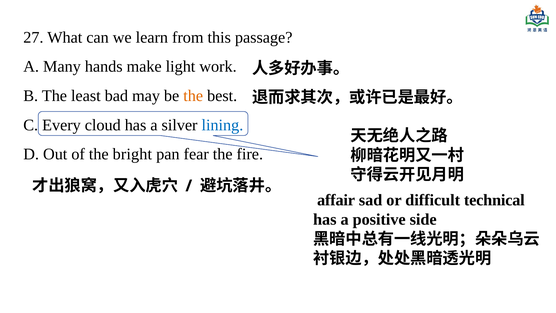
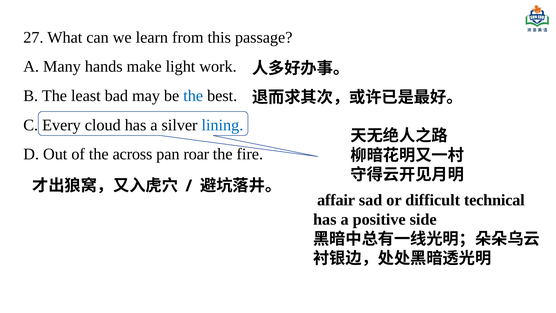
the at (193, 96) colour: orange -> blue
bright: bright -> across
fear: fear -> roar
